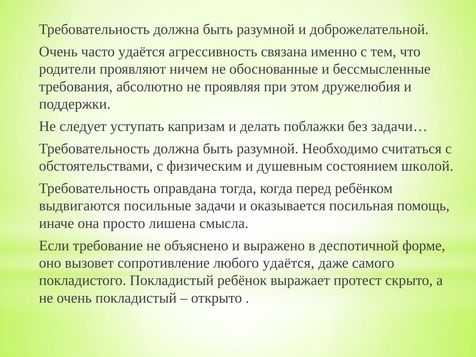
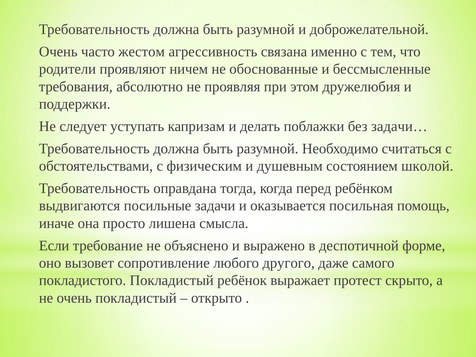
часто удаётся: удаётся -> жестом
любого удаётся: удаётся -> другого
